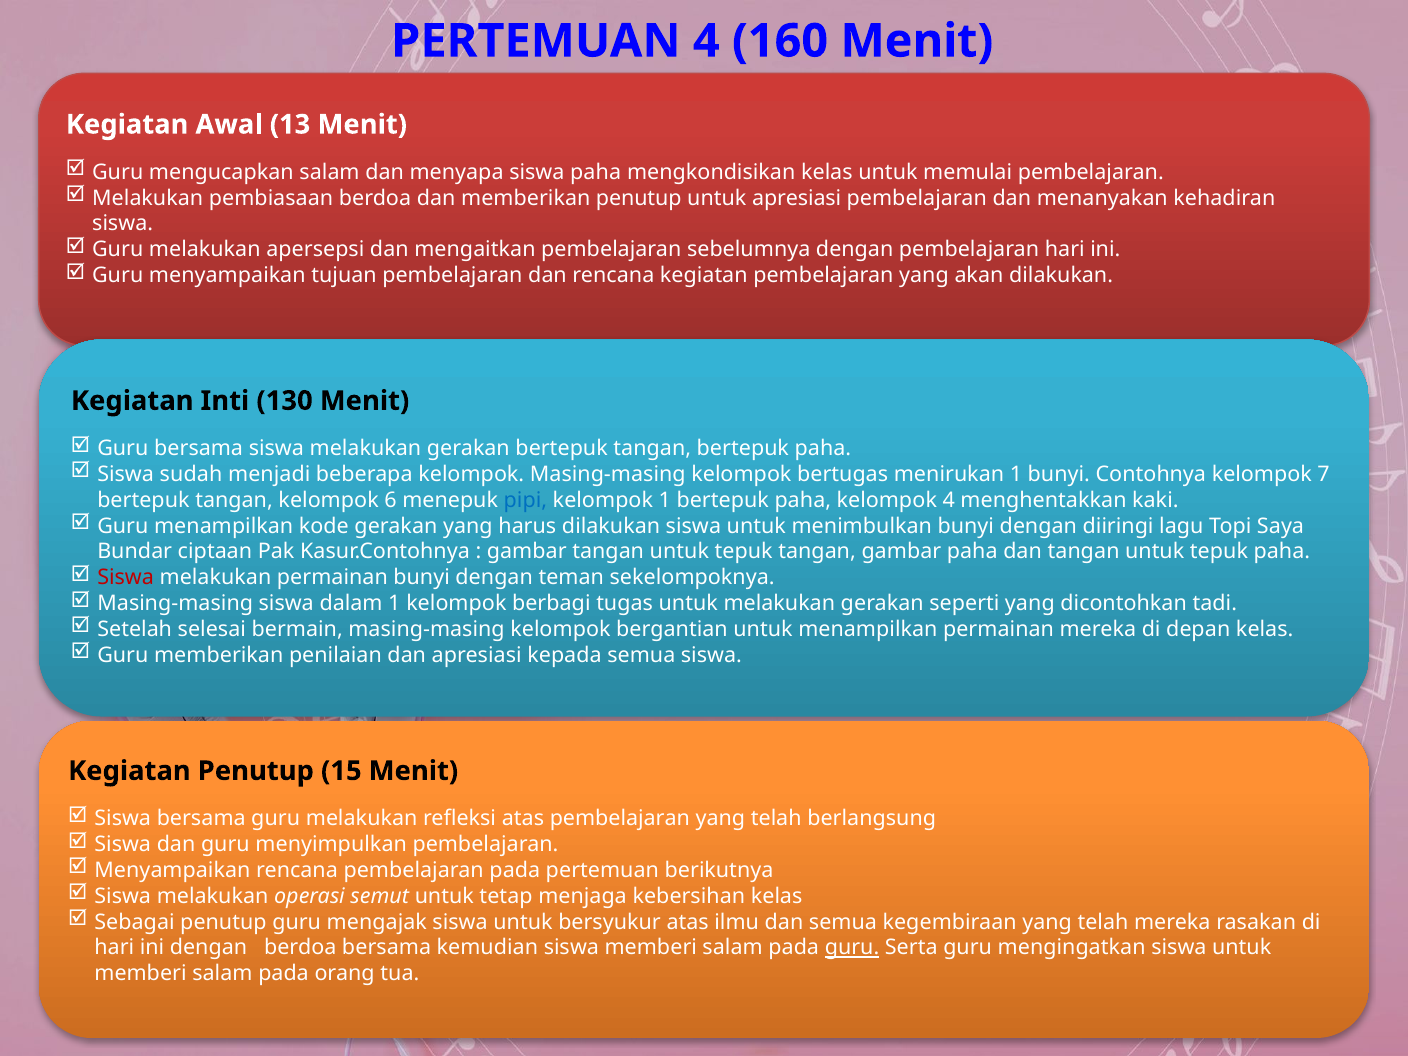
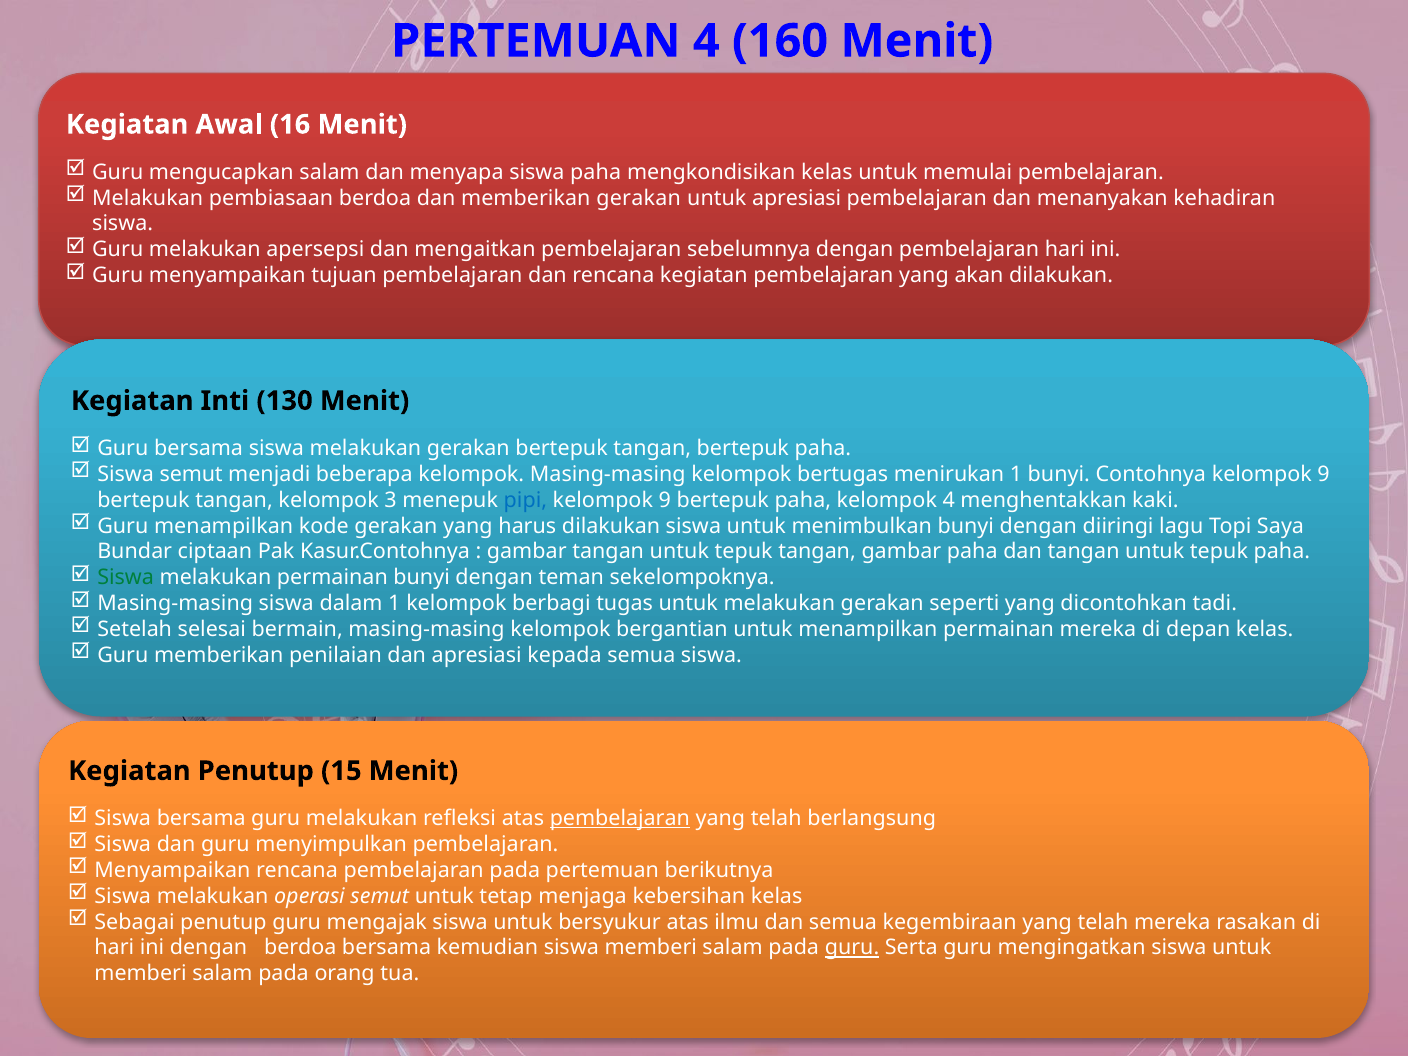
13: 13 -> 16
memberikan penutup: penutup -> gerakan
Siswa sudah: sudah -> semut
Contohnya kelompok 7: 7 -> 9
6: 6 -> 3
1 at (665, 500): 1 -> 9
Siswa at (126, 578) colour: red -> green
pembelajaran at (620, 819) underline: none -> present
